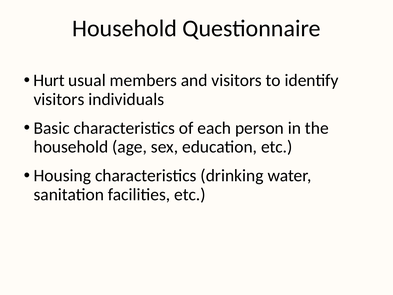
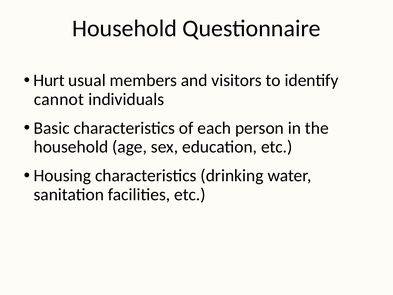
visitors at (59, 99): visitors -> cannot
